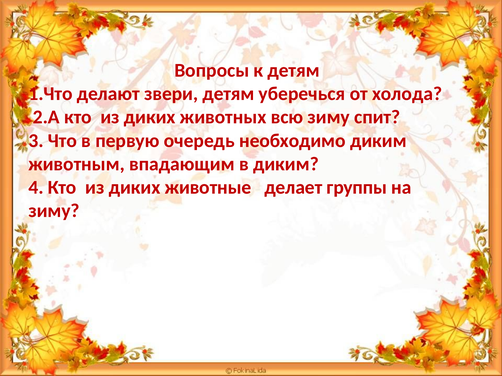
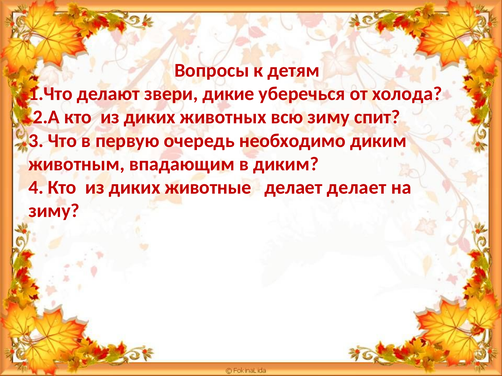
звери детям: детям -> дикие
делает группы: группы -> делает
